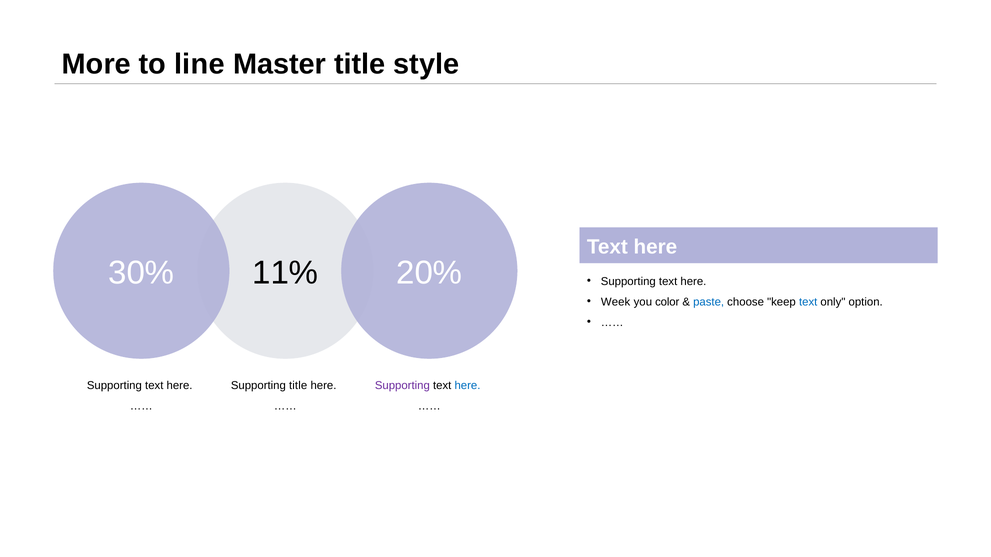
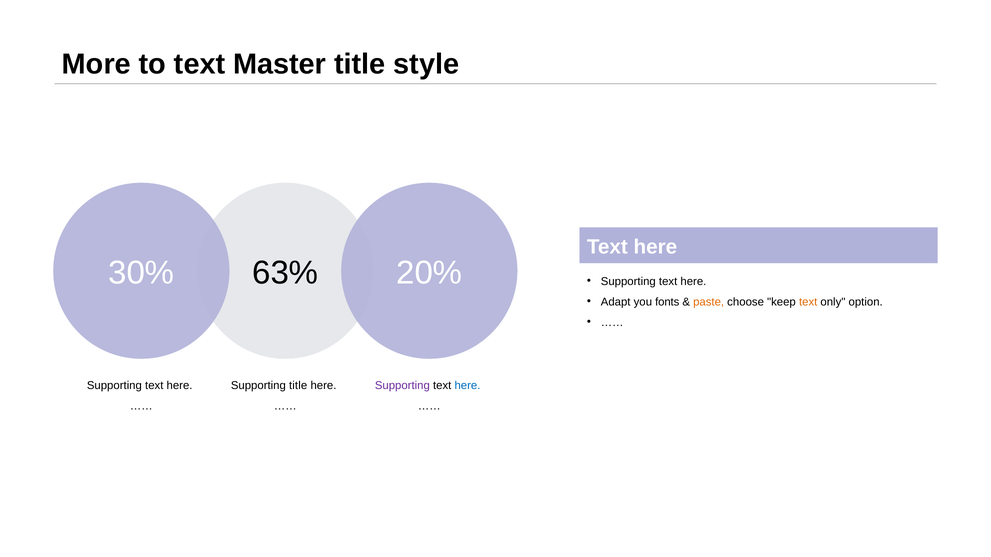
to line: line -> text
11%: 11% -> 63%
Week: Week -> Adapt
color: color -> fonts
paste colour: blue -> orange
text at (808, 302) colour: blue -> orange
